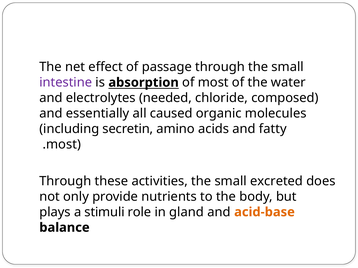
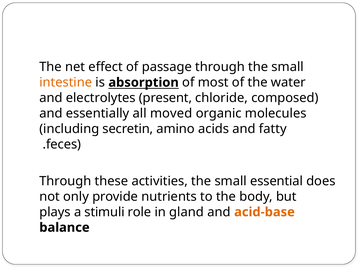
intestine colour: purple -> orange
needed: needed -> present
caused: caused -> moved
most at (64, 145): most -> feces
excreted: excreted -> essential
